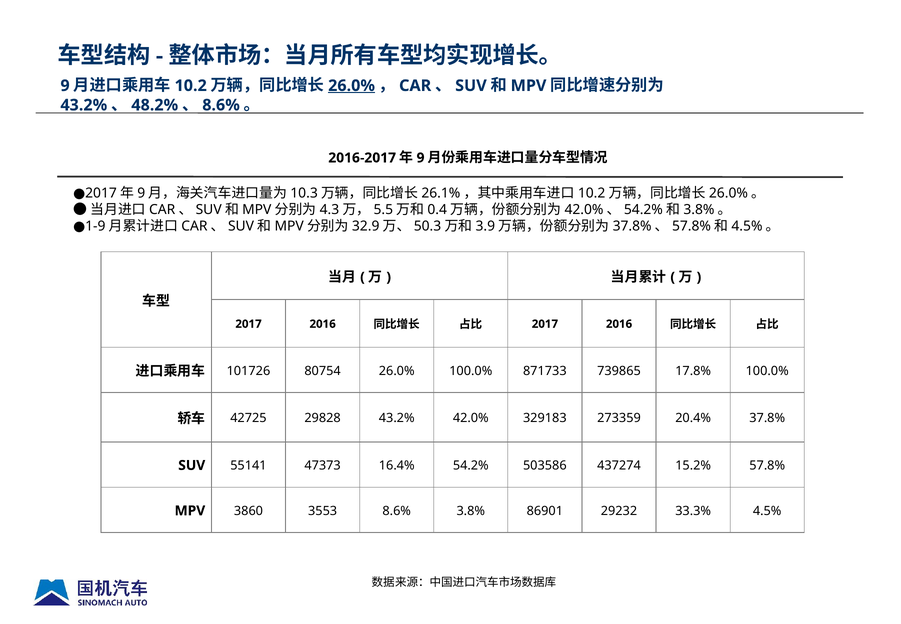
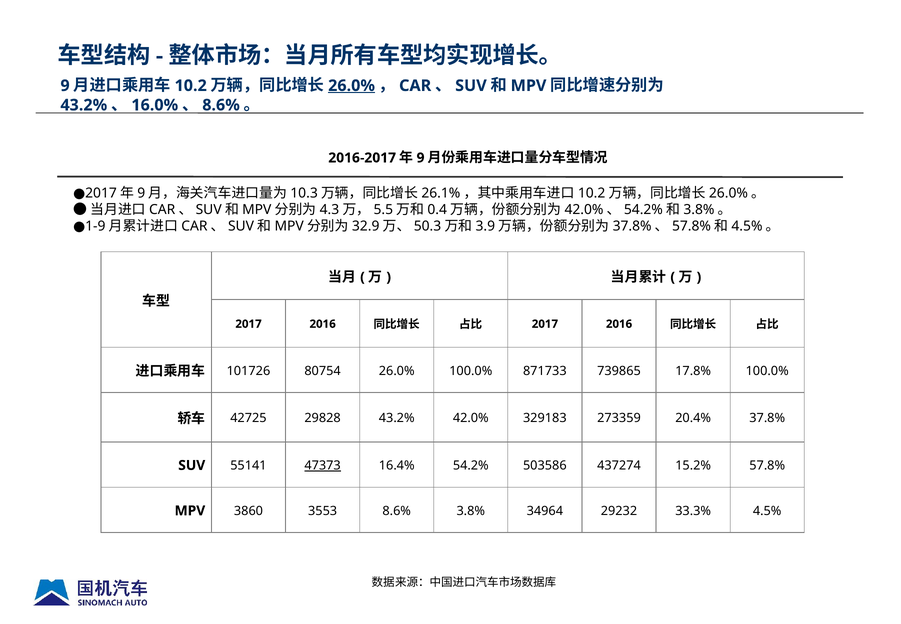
48.2%: 48.2% -> 16.0%
47373 underline: none -> present
86901: 86901 -> 34964
